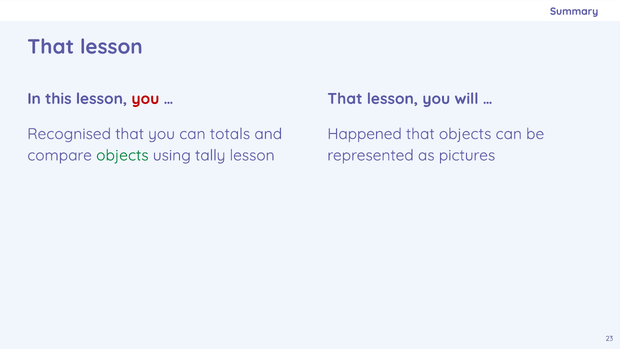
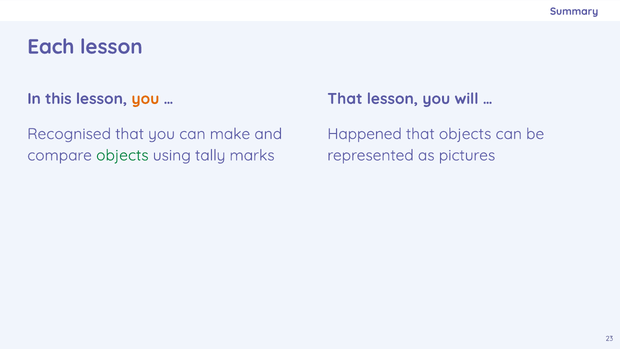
That at (51, 47): That -> Each
you at (145, 99) colour: red -> orange
totals: totals -> make
tally lesson: lesson -> marks
